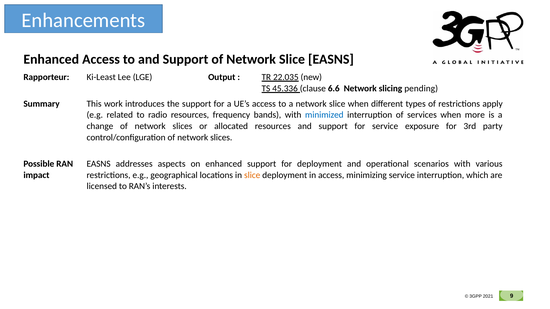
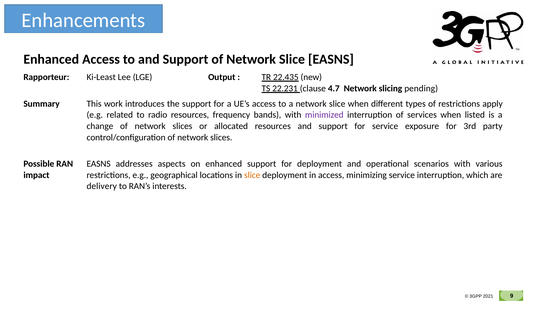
22.035: 22.035 -> 22.435
45.336: 45.336 -> 22.231
6.6: 6.6 -> 4.7
minimized colour: blue -> purple
more: more -> listed
licensed: licensed -> delivery
